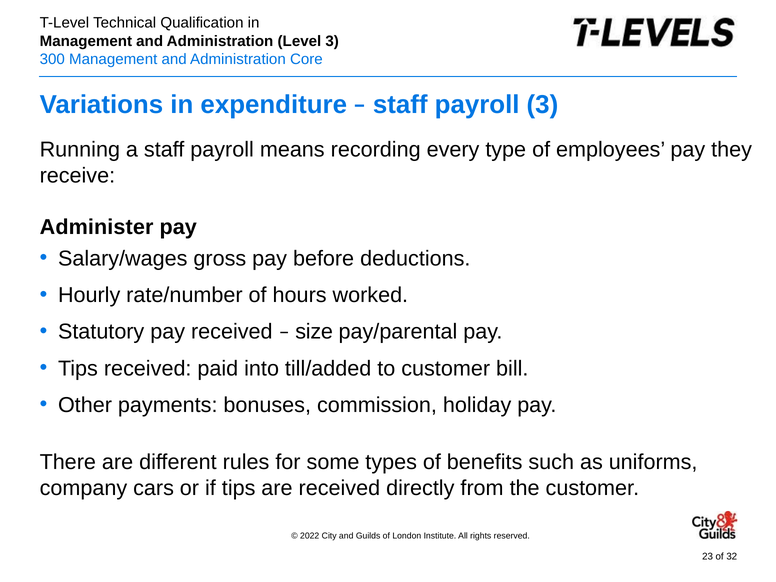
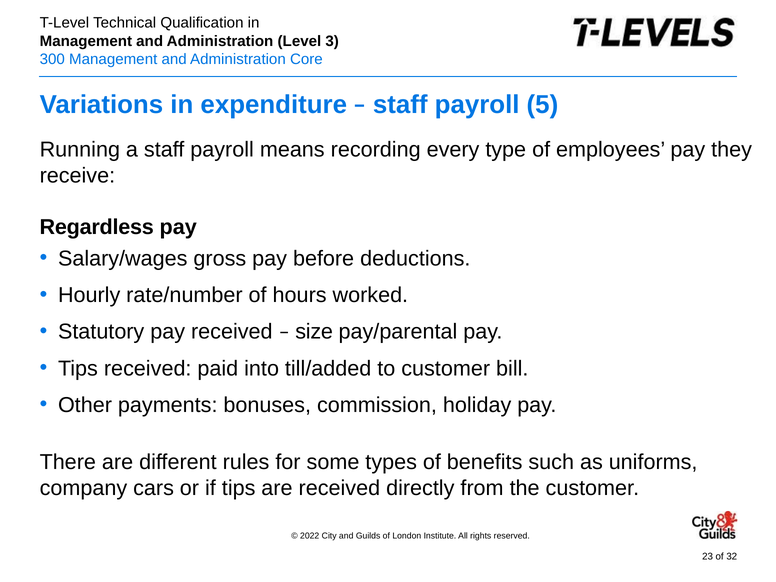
payroll 3: 3 -> 5
Administer: Administer -> Regardless
